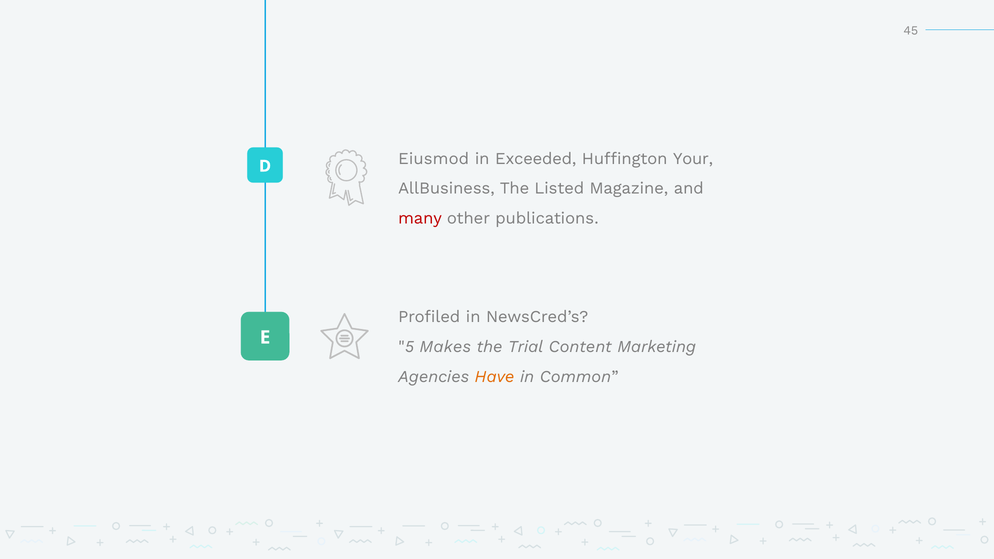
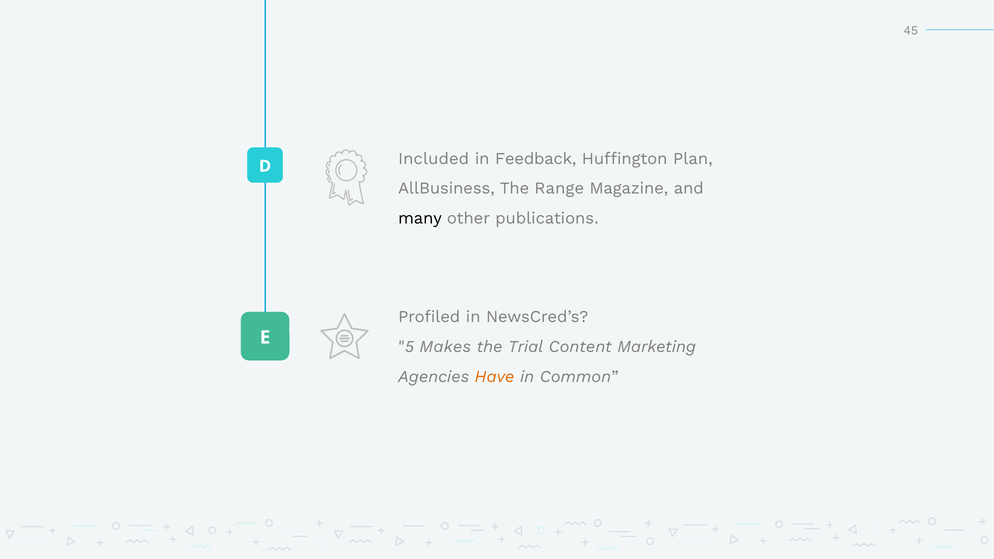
Eiusmod: Eiusmod -> Included
Exceeded: Exceeded -> Feedback
Your: Your -> Plan
Listed: Listed -> Range
many colour: red -> black
